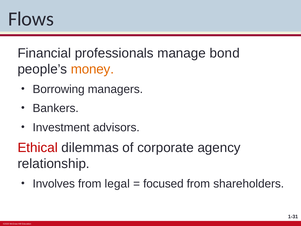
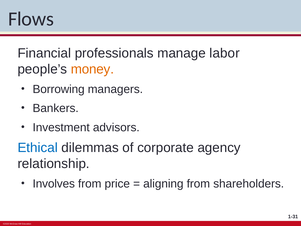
bond: bond -> labor
Ethical colour: red -> blue
legal: legal -> price
focused: focused -> aligning
